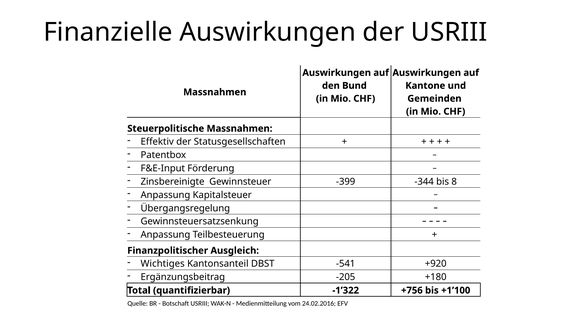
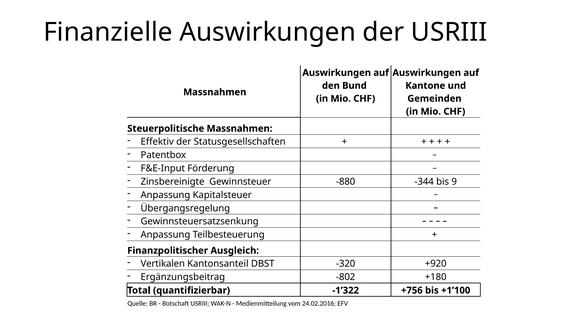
-399: -399 -> -880
8: 8 -> 9
Wichtiges: Wichtiges -> Vertikalen
-541: -541 -> -320
-205: -205 -> -802
